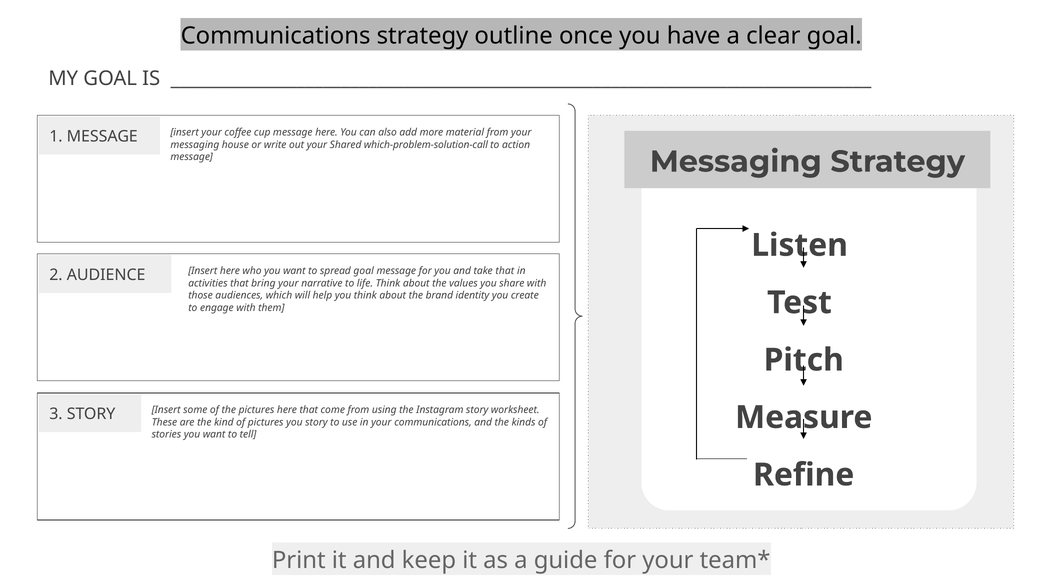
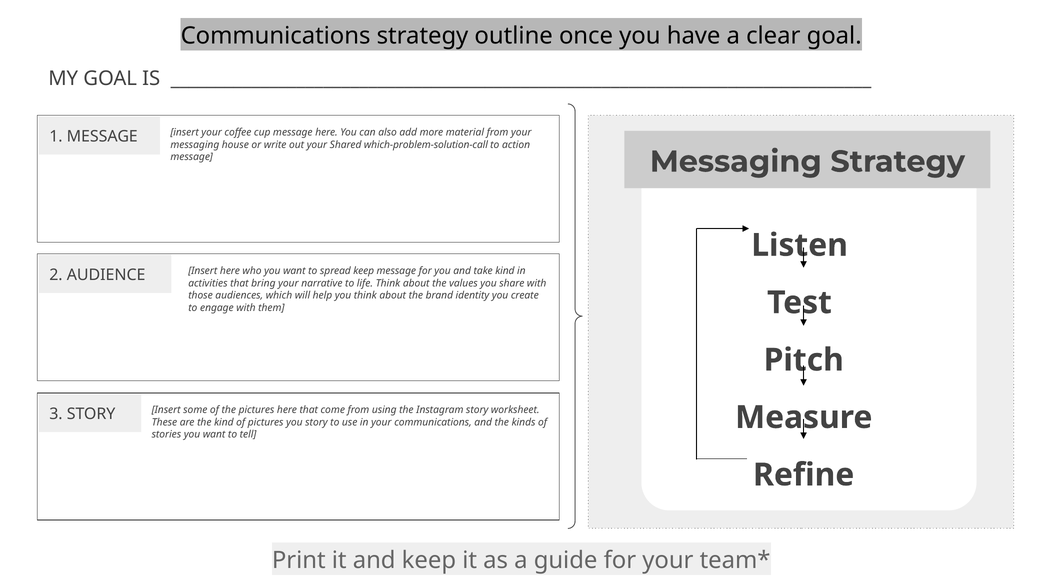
spread goal: goal -> keep
take that: that -> kind
